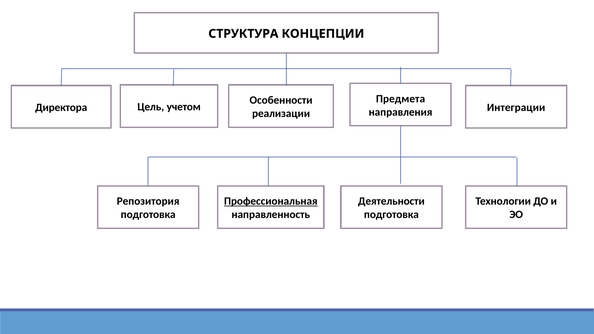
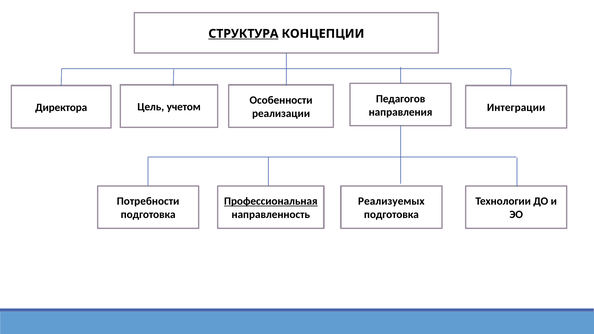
СТРУКТУРА underline: none -> present
Предмета: Предмета -> Педагогов
Репозитория: Репозитория -> Потребности
Деятельности: Деятельности -> Реализуемых
